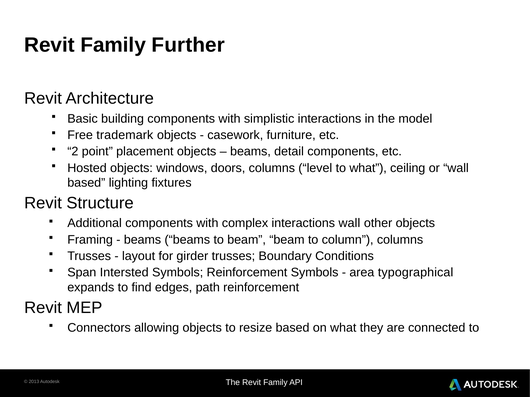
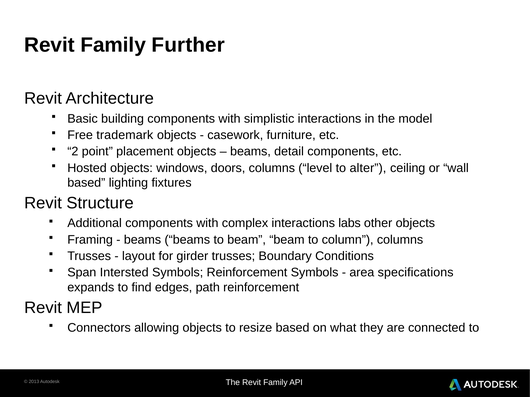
to what: what -> alter
interactions wall: wall -> labs
typographical: typographical -> specifications
